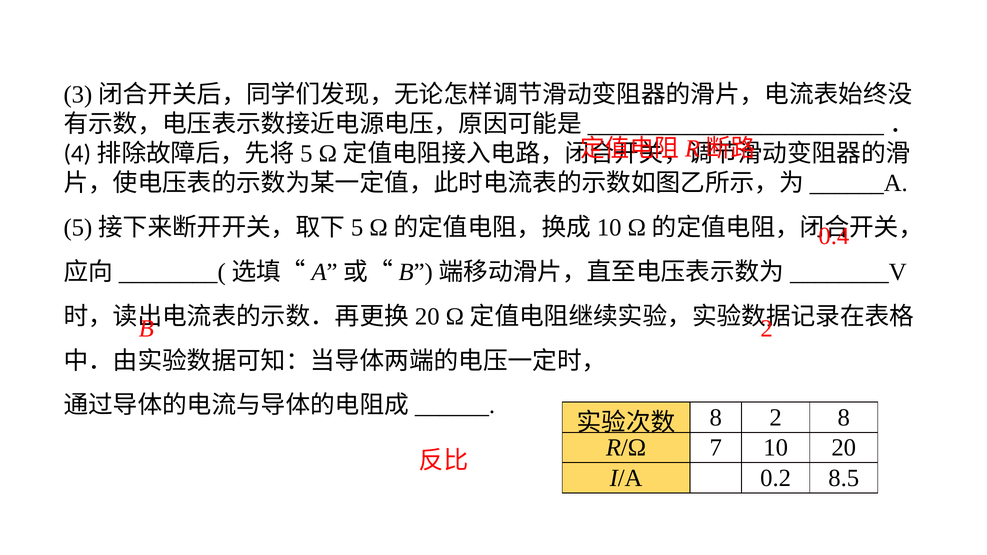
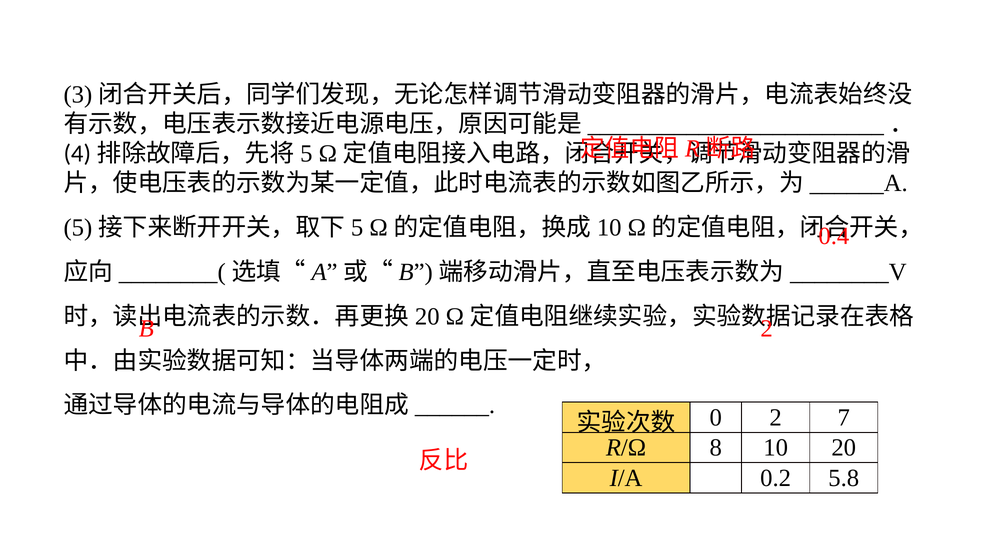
8 at (716, 417): 8 -> 0
2 8: 8 -> 7
7: 7 -> 8
8.5: 8.5 -> 5.8
